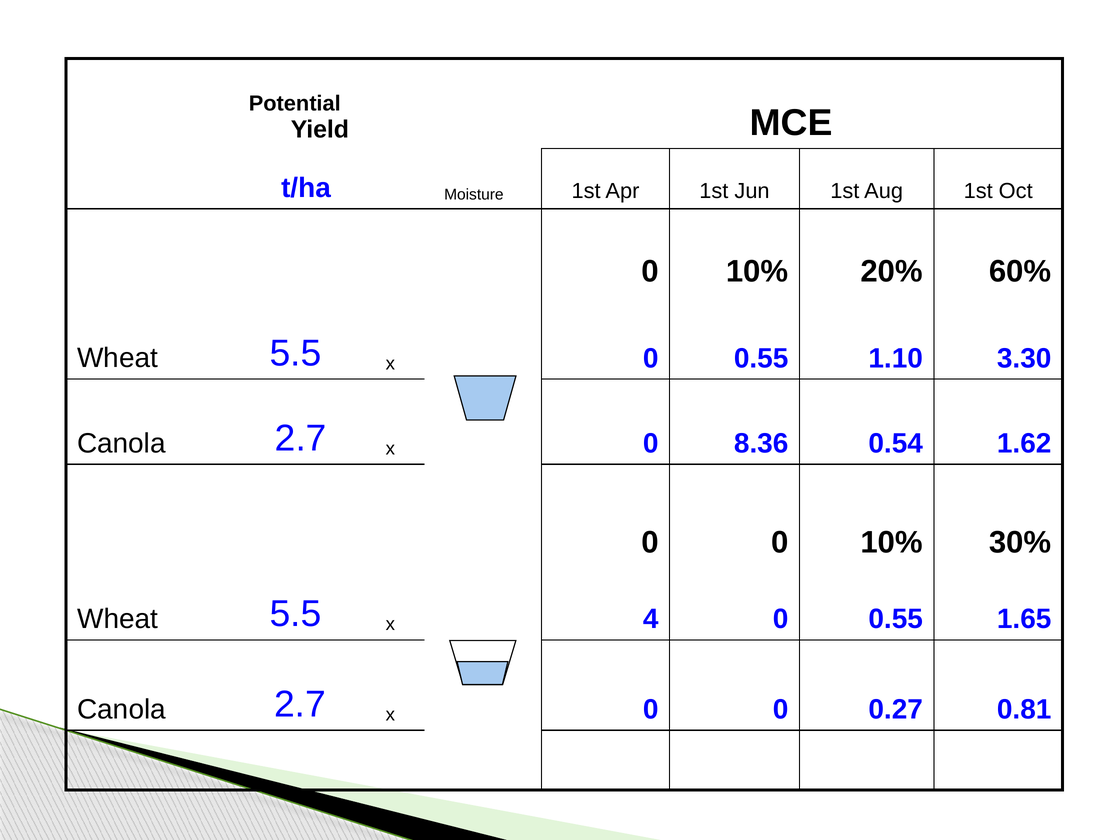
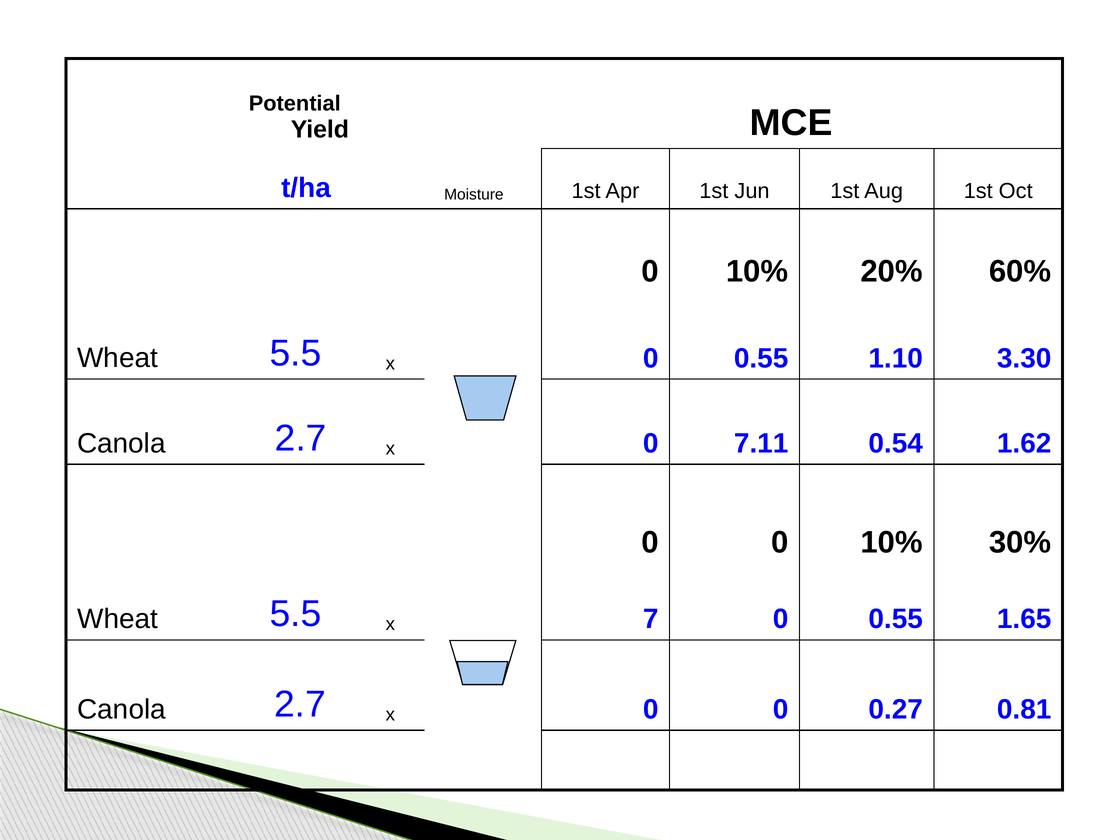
8.36: 8.36 -> 7.11
4: 4 -> 7
